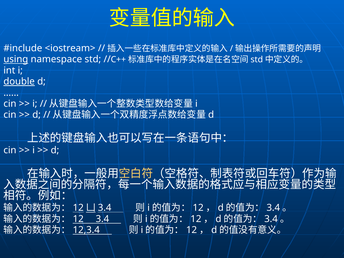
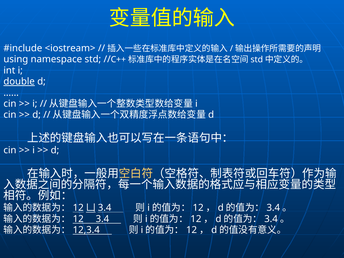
using underline: present -> none
